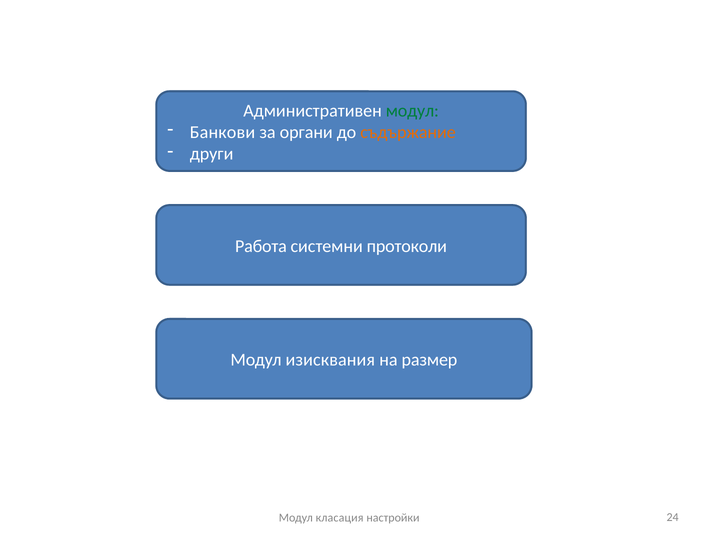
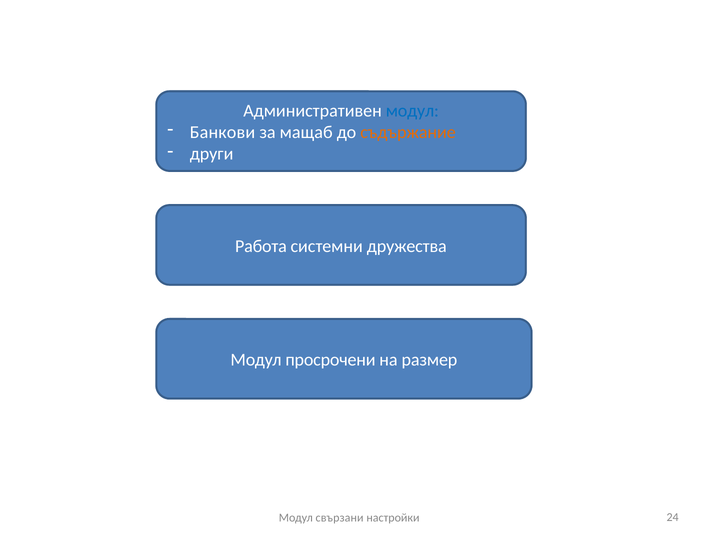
модул at (412, 111) colour: green -> blue
органи: органи -> мащаб
протоколи: протоколи -> дружества
изисквания: изисквания -> просрочени
класация: класация -> свързани
